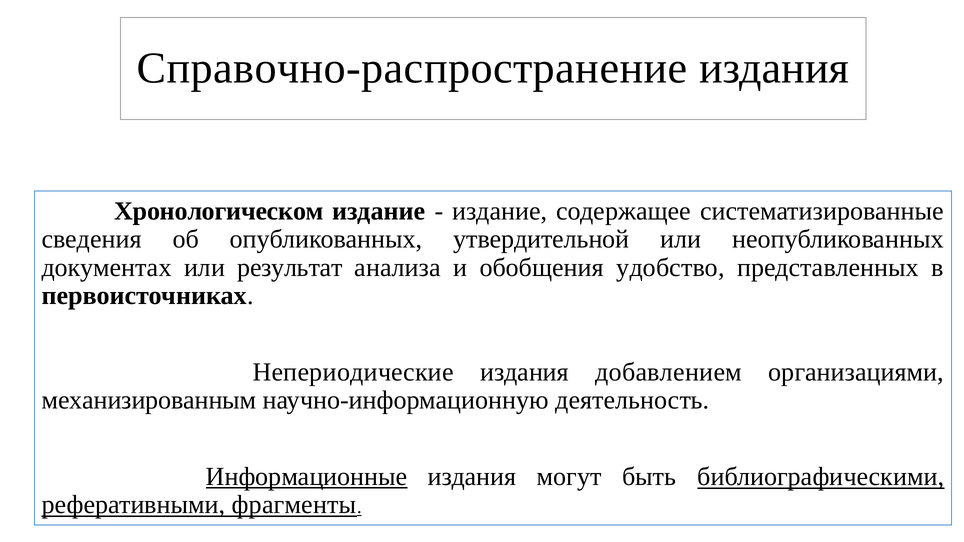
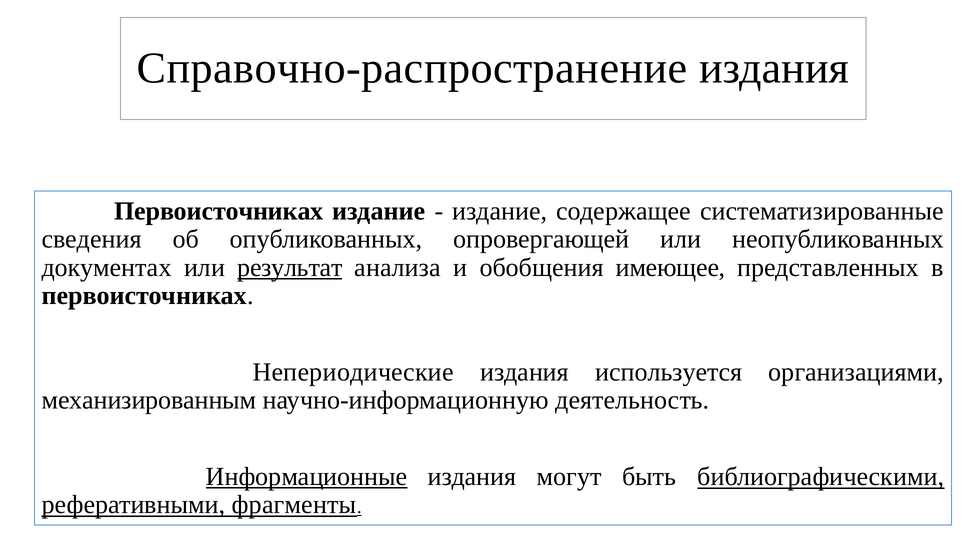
Хронологическом at (219, 211): Хронологическом -> Первоисточниках
утвердительной: утвердительной -> опровергающей
результат underline: none -> present
удобство: удобство -> имеющее
добавлением: добавлением -> используется
